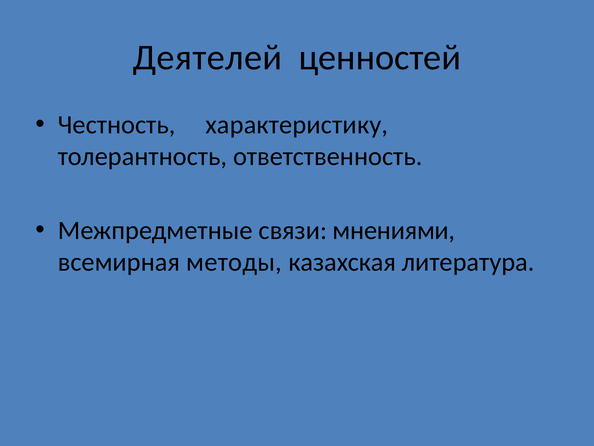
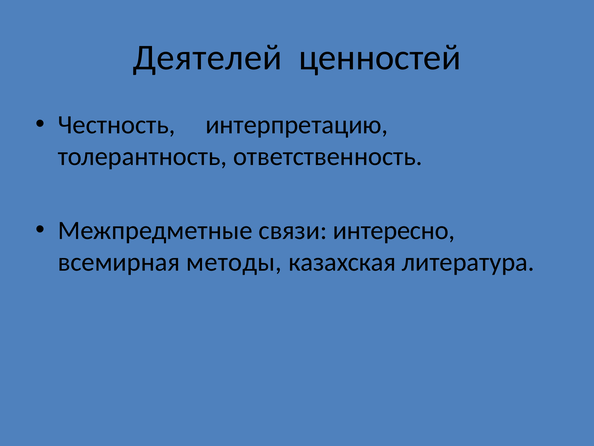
характеристику: характеристику -> интерпретацию
мнениями: мнениями -> интересно
